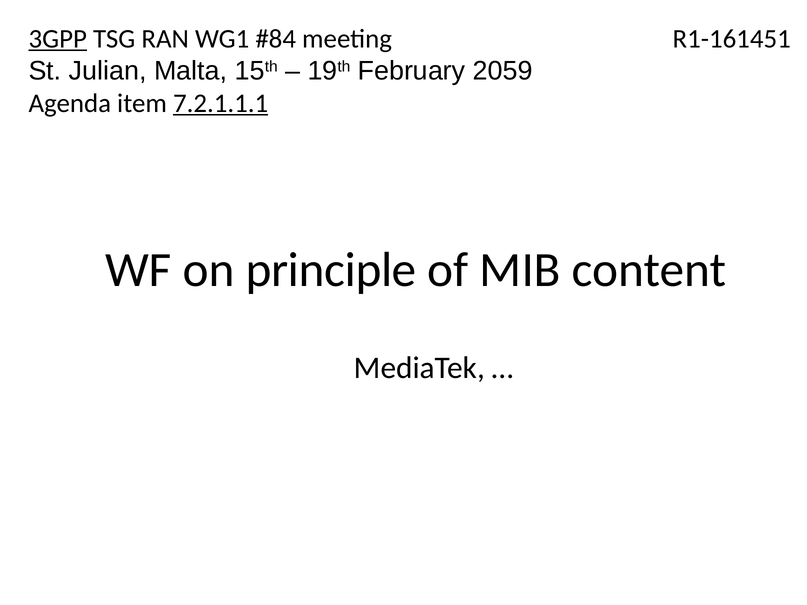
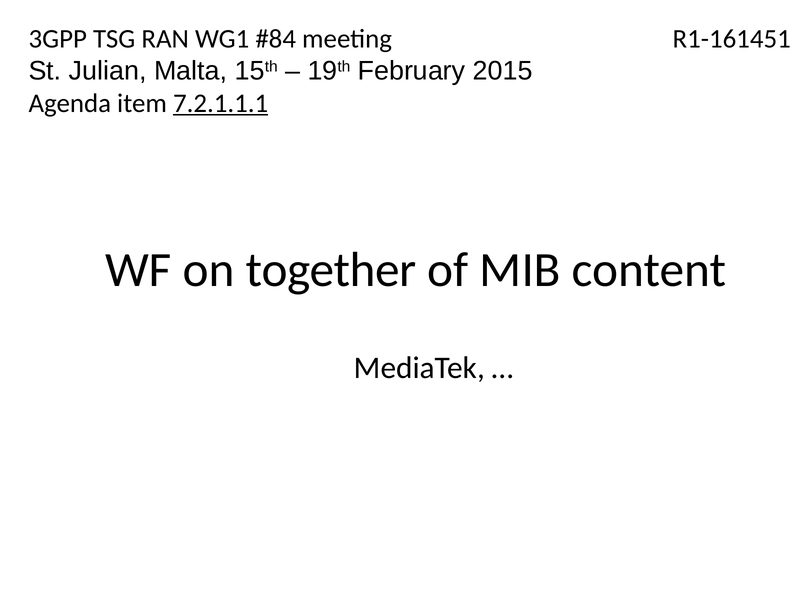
3GPP underline: present -> none
2059: 2059 -> 2015
principle: principle -> together
